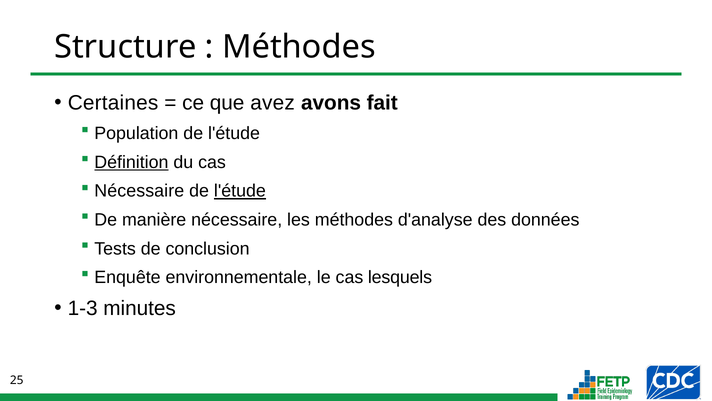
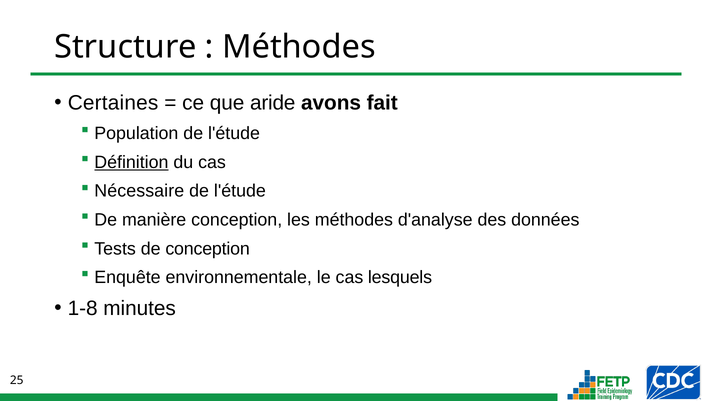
avez: avez -> aride
l'étude at (240, 191) underline: present -> none
manière nécessaire: nécessaire -> conception
de conclusion: conclusion -> conception
1-3: 1-3 -> 1-8
